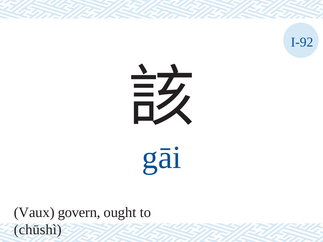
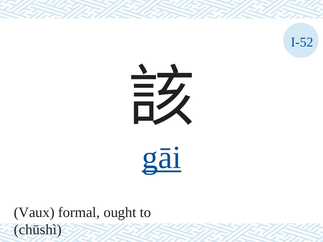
I-92: I-92 -> I-52
gāi underline: none -> present
govern: govern -> formal
